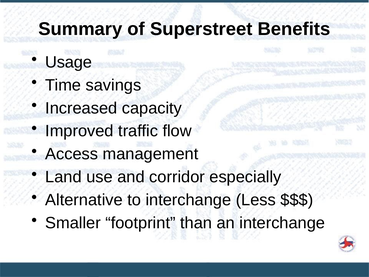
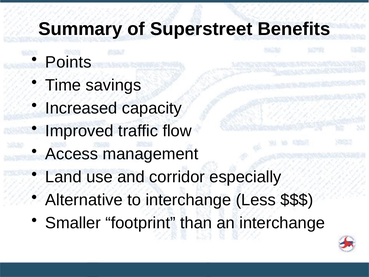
Usage: Usage -> Points
